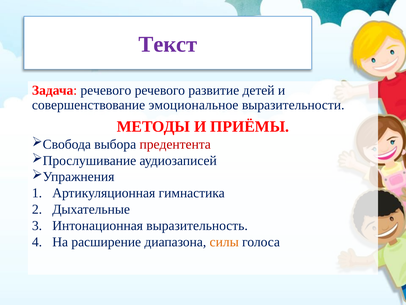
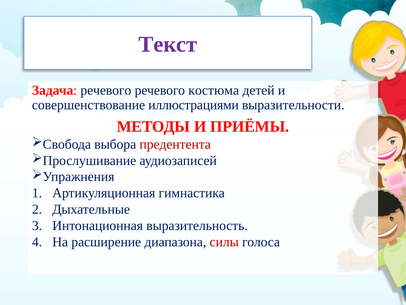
развитие: развитие -> костюма
эмоциональное: эмоциональное -> иллюстрациями
силы colour: orange -> red
